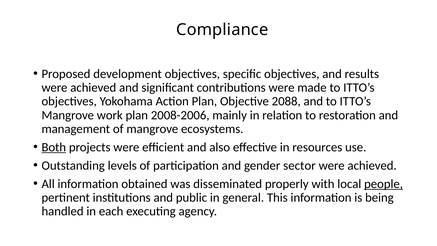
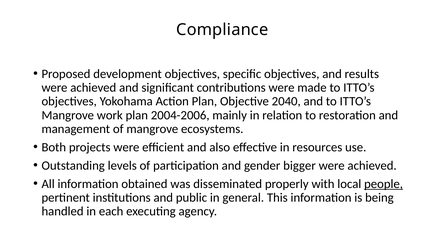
2088: 2088 -> 2040
2008-2006: 2008-2006 -> 2004-2006
Both underline: present -> none
sector: sector -> bigger
